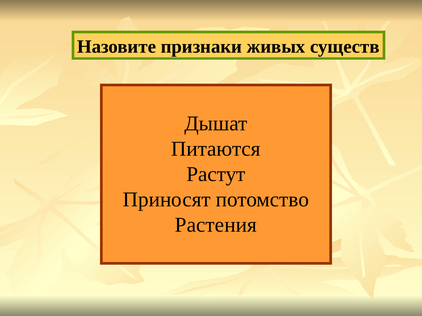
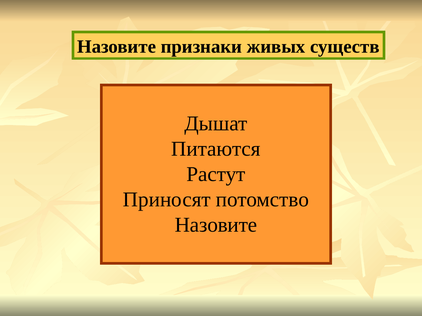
Растения at (216, 225): Растения -> Назовите
